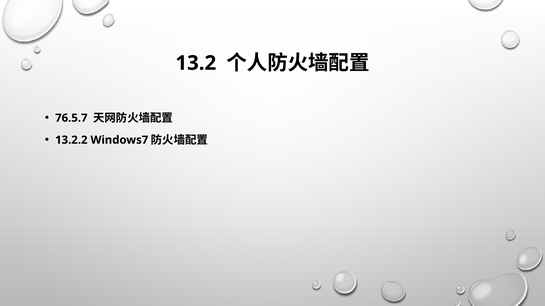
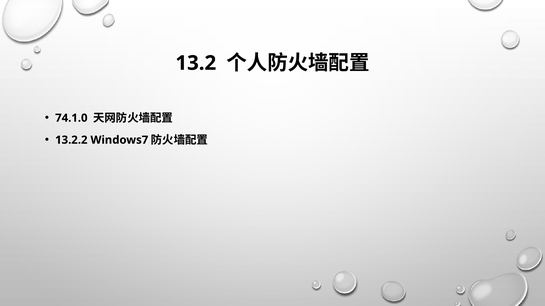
76.5.7: 76.5.7 -> 74.1.0
